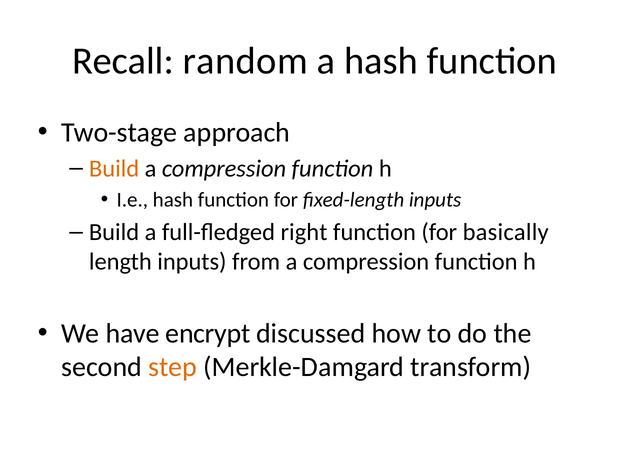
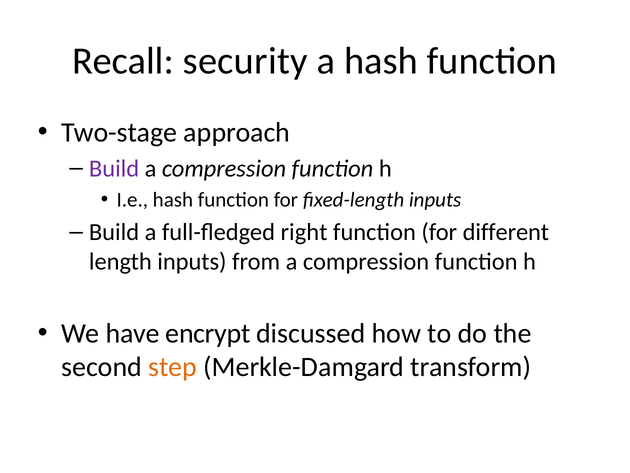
random: random -> security
Build at (114, 168) colour: orange -> purple
basically: basically -> different
